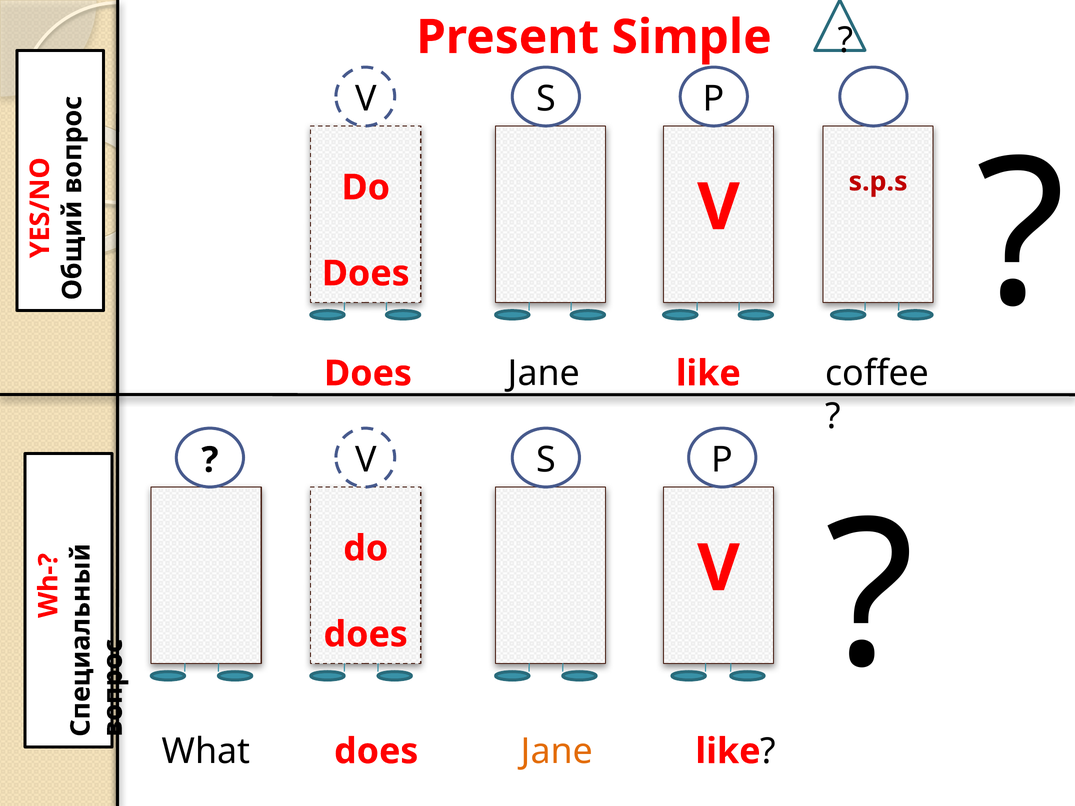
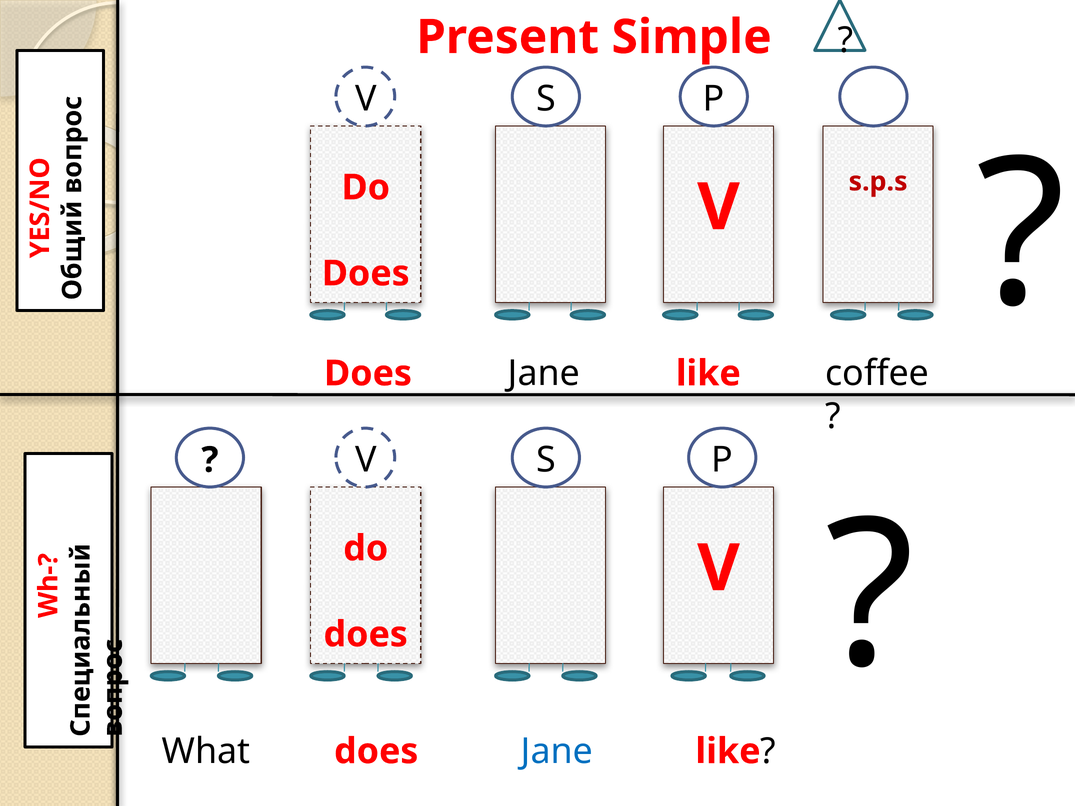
Jane at (557, 752) colour: orange -> blue
